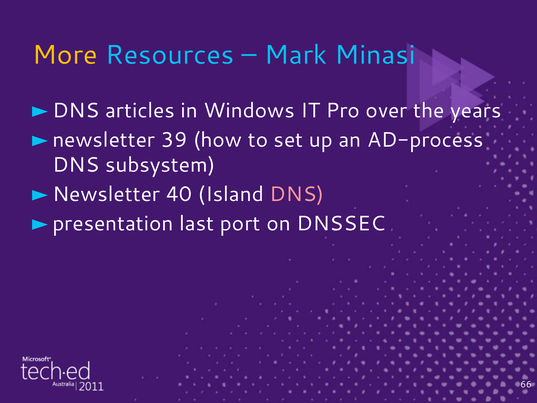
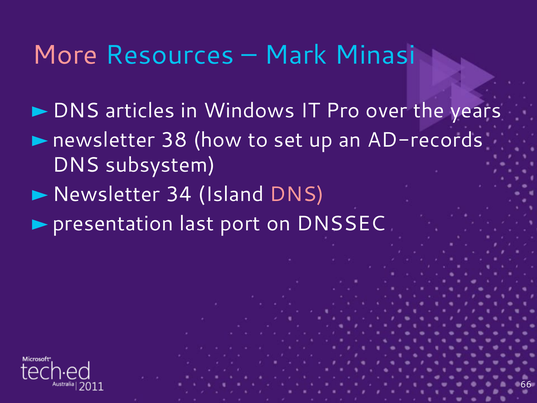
More colour: yellow -> pink
39: 39 -> 38
AD-process: AD-process -> AD-records
40: 40 -> 34
